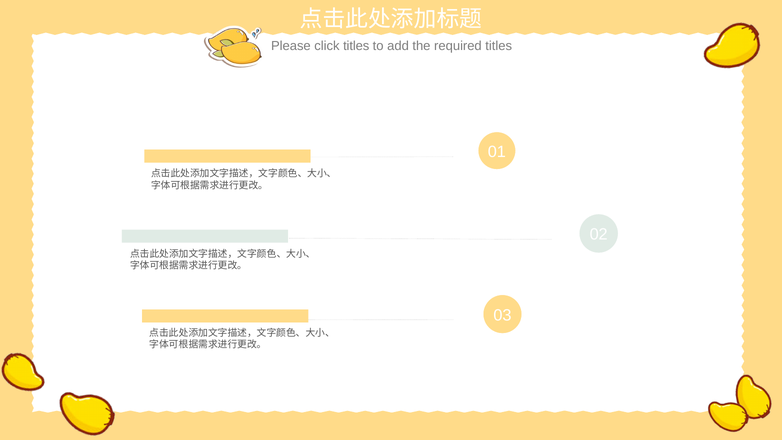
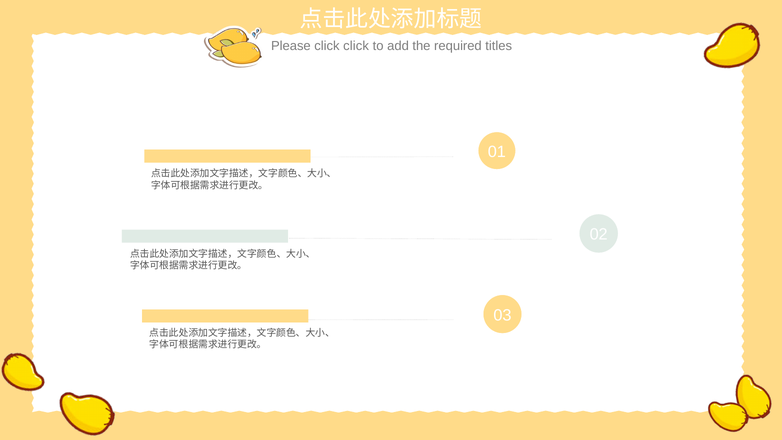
click titles: titles -> click
